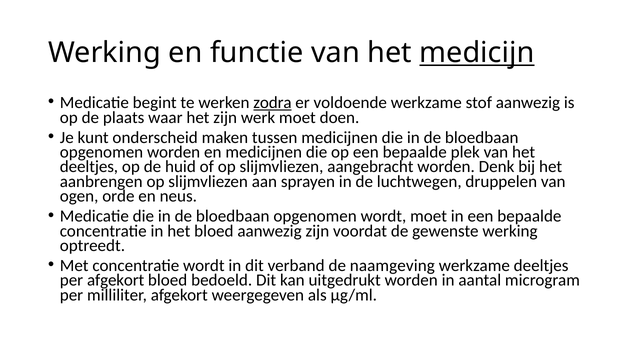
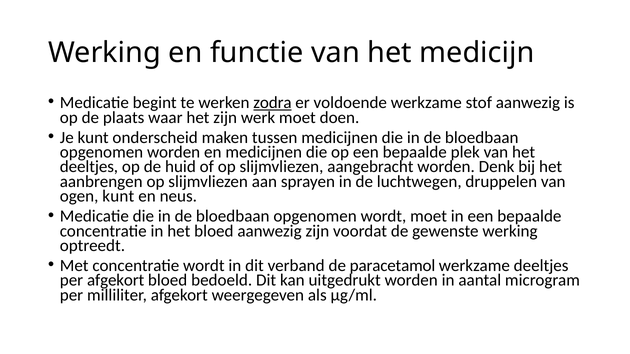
medicijn underline: present -> none
ogen orde: orde -> kunt
naamgeving: naamgeving -> paracetamol
